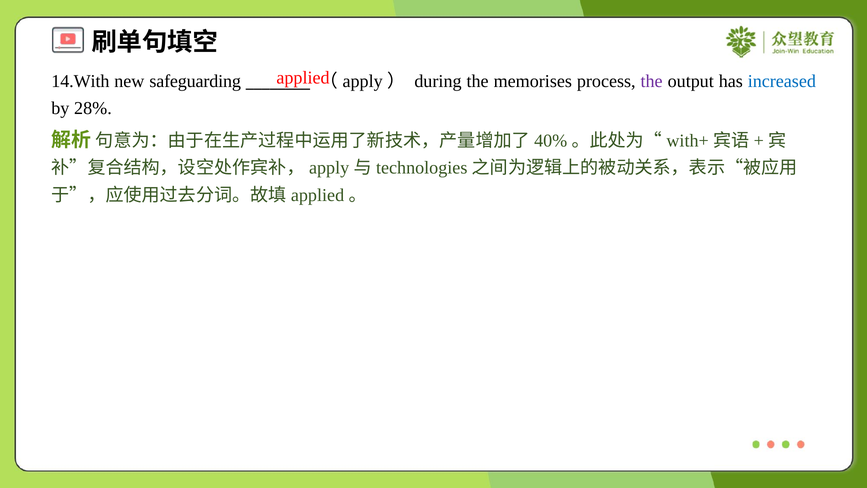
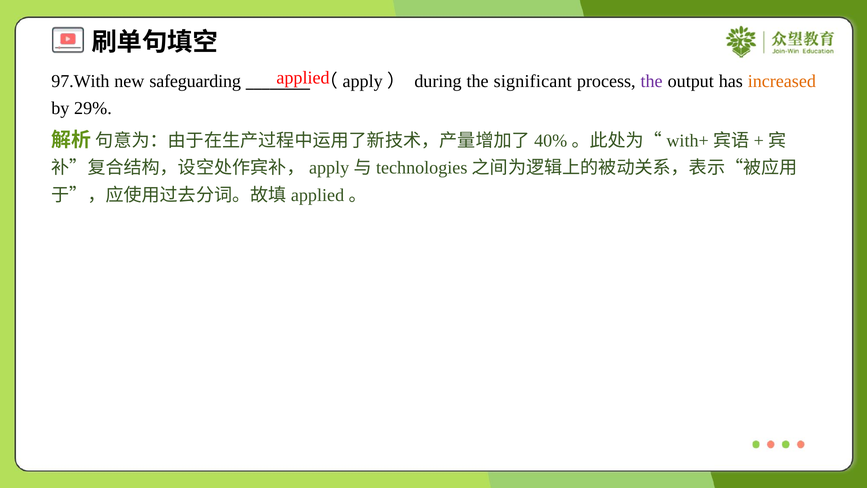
14.With: 14.With -> 97.With
memorises: memorises -> significant
increased colour: blue -> orange
28%: 28% -> 29%
